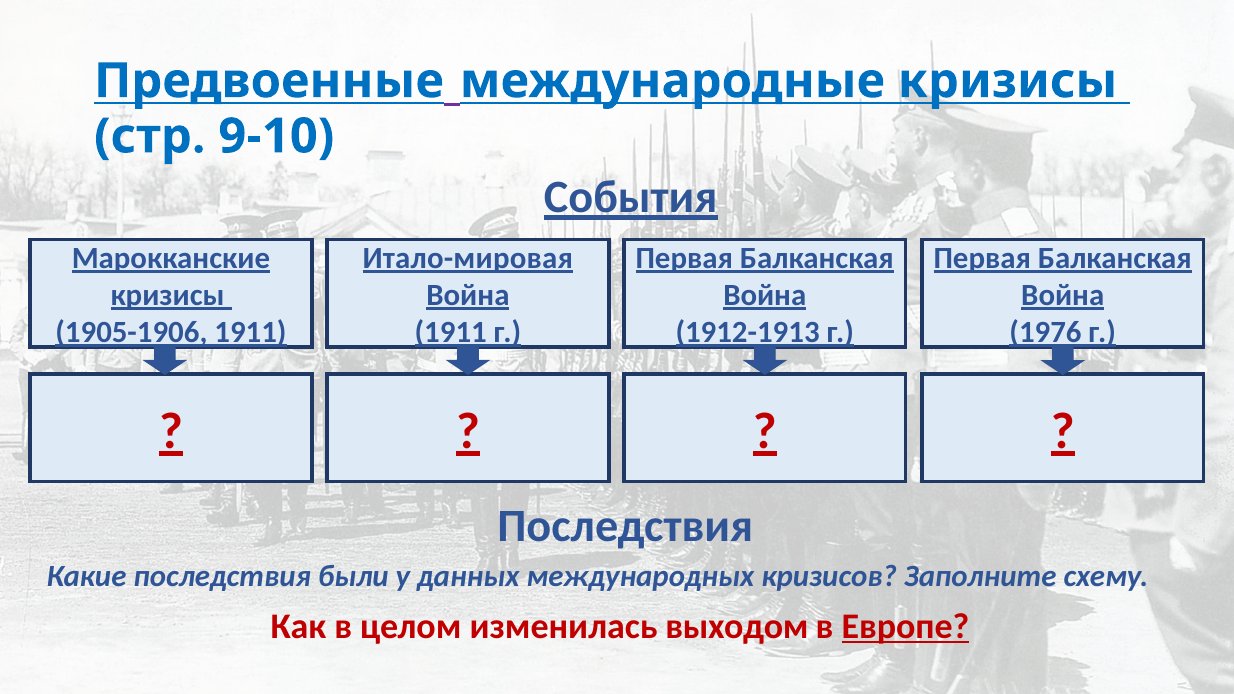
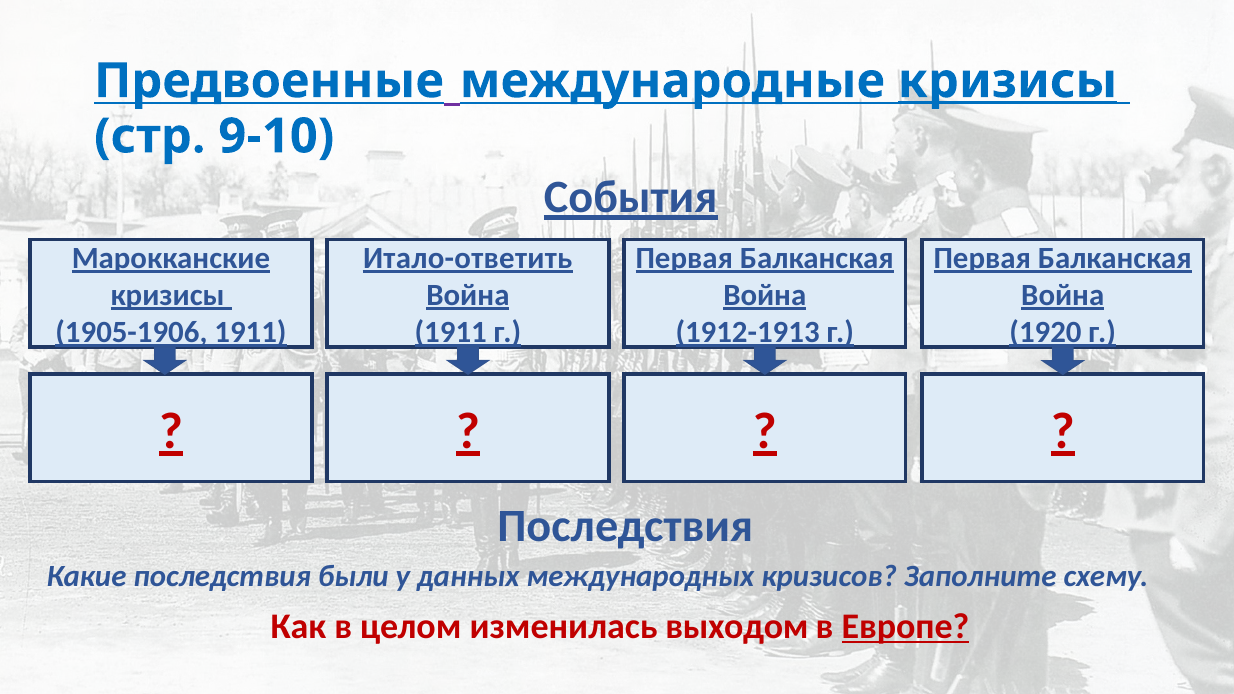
кризисы at (1007, 81) underline: none -> present
Итало-мировая: Итало-мировая -> Итало-ответить
1976: 1976 -> 1920
